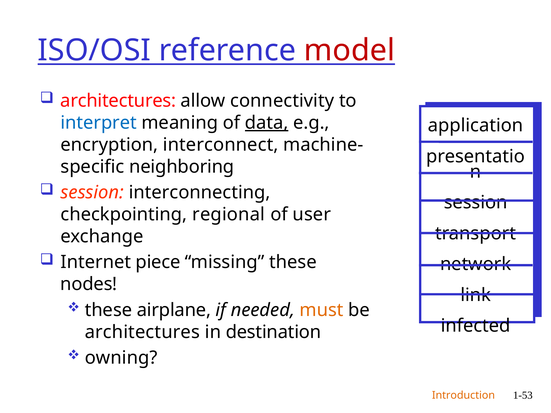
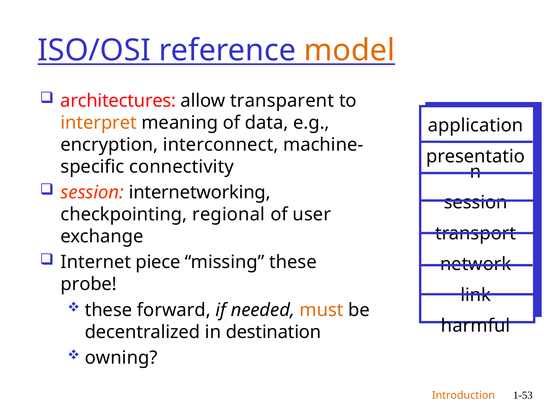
model colour: red -> orange
connectivity: connectivity -> transparent
interpret colour: blue -> orange
data underline: present -> none
neighboring: neighboring -> connectivity
interconnecting: interconnecting -> internetworking
nodes: nodes -> probe
airplane: airplane -> forward
infected: infected -> harmful
architectures at (142, 332): architectures -> decentralized
